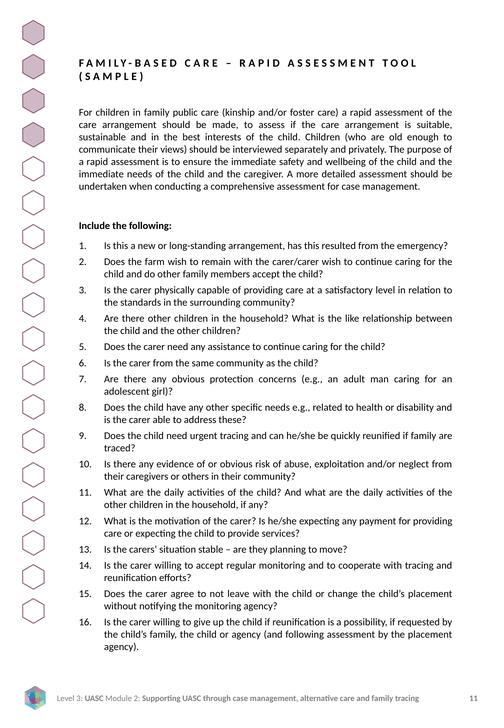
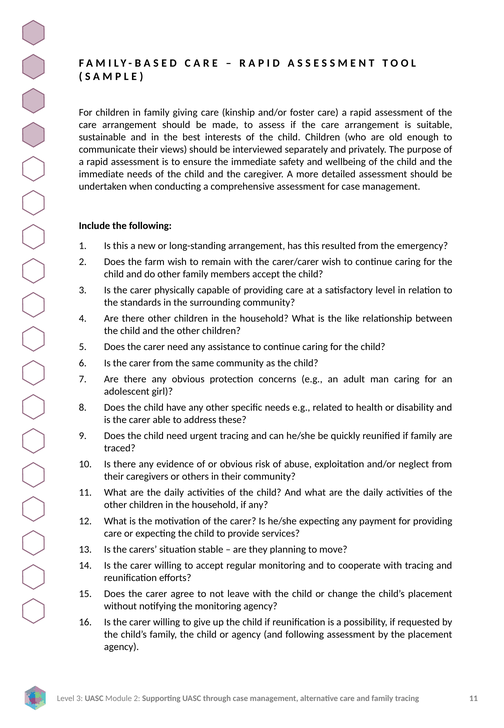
public: public -> giving
